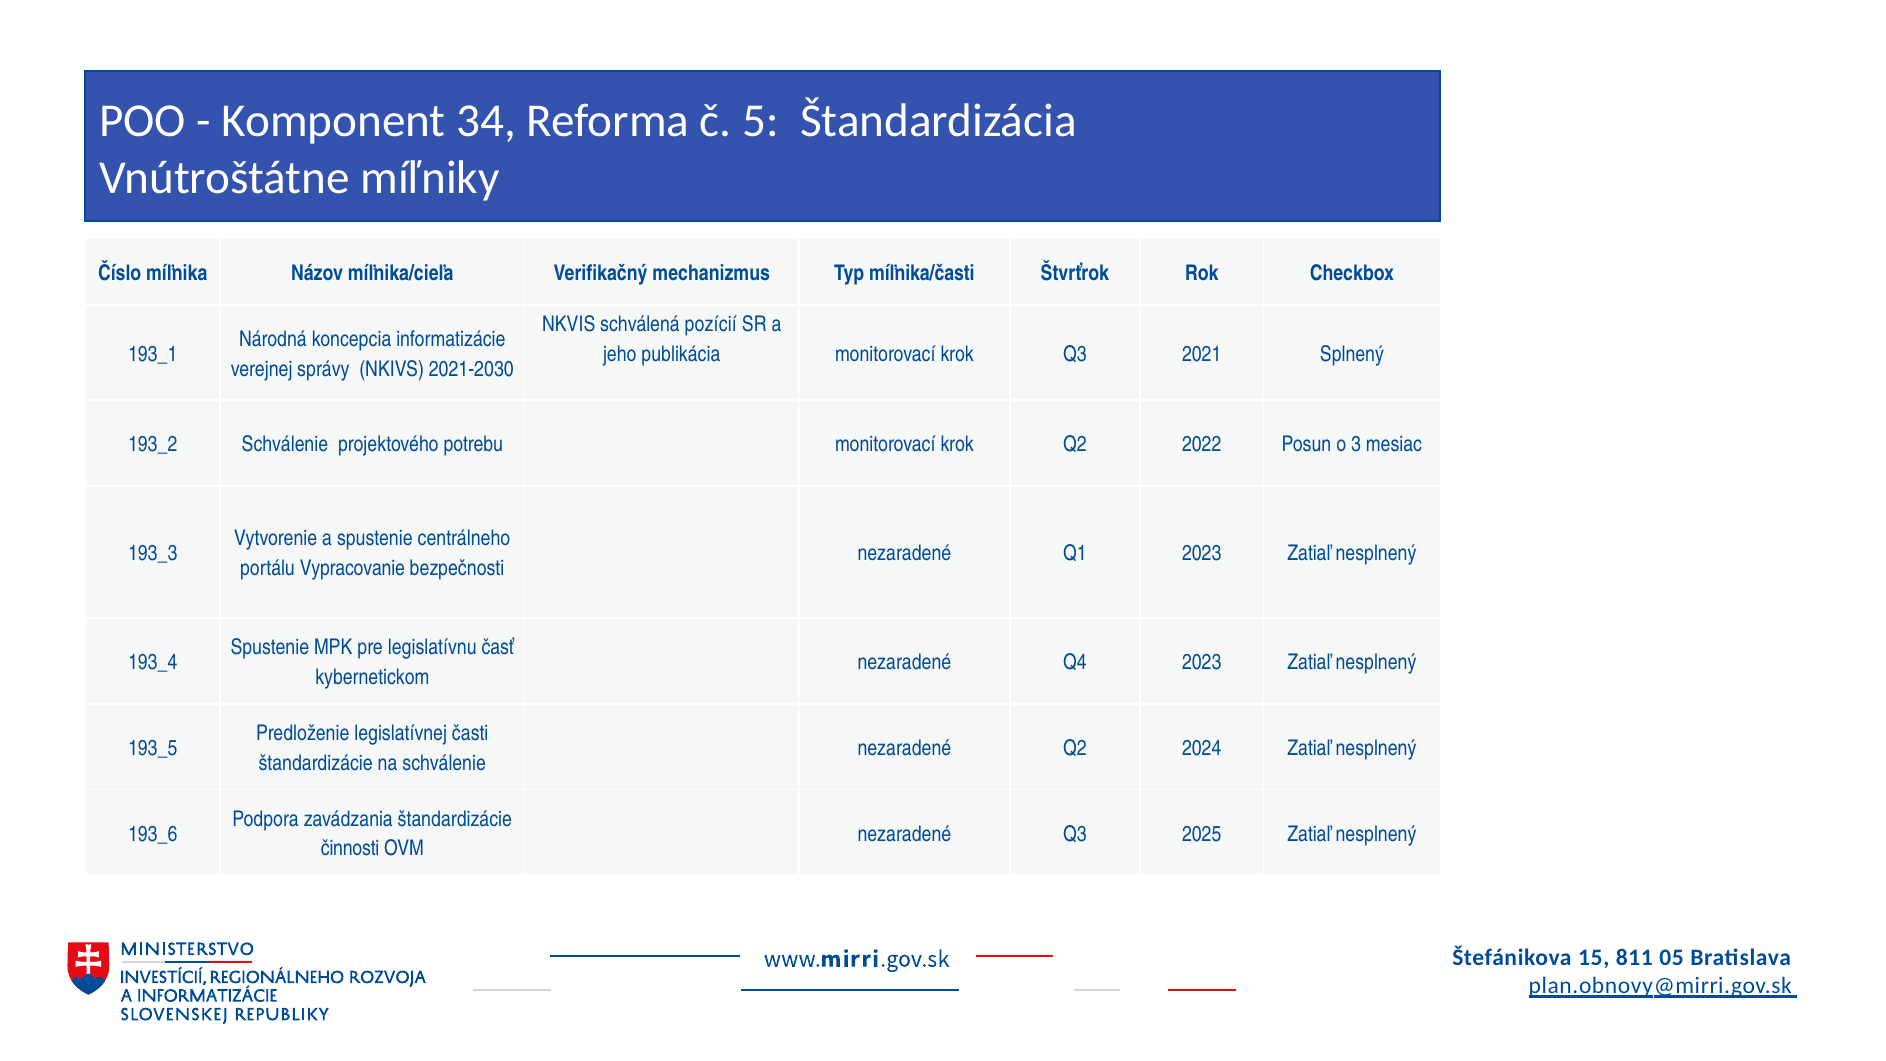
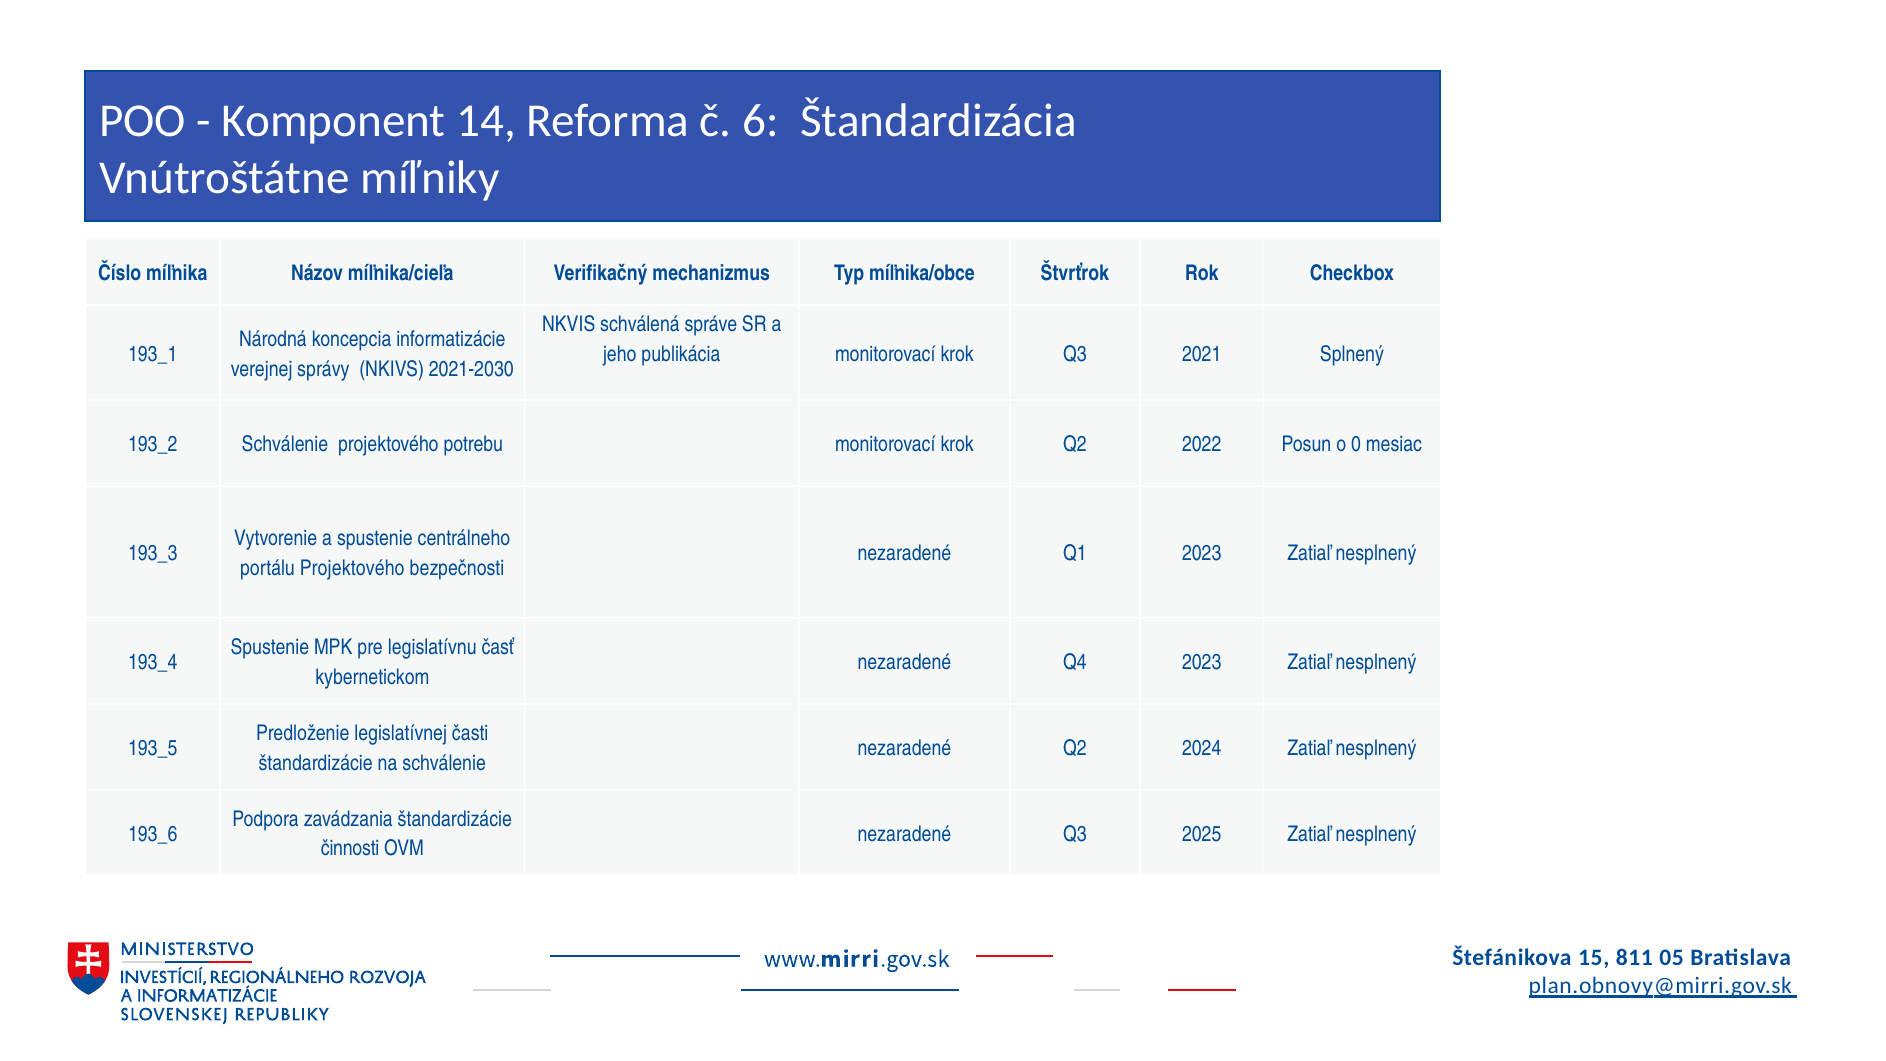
34: 34 -> 14
5: 5 -> 6
míľnika/časti: míľnika/časti -> míľnika/obce
pozícií: pozícií -> správe
3: 3 -> 0
portálu Vypracovanie: Vypracovanie -> Projektového
